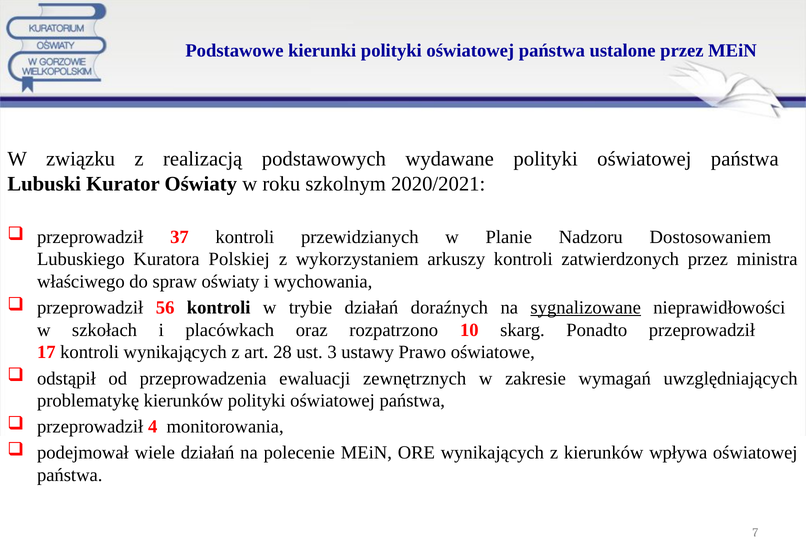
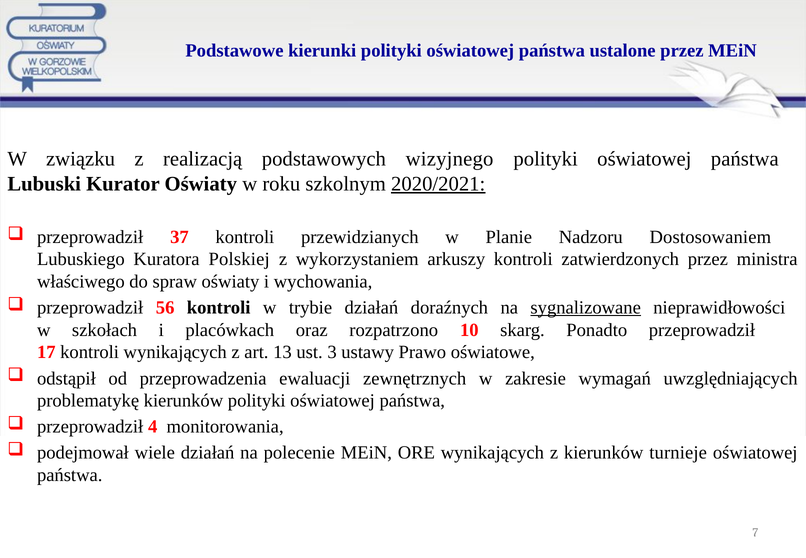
wydawane: wydawane -> wizyjnego
2020/2021 underline: none -> present
28: 28 -> 13
wpływa: wpływa -> turnieje
